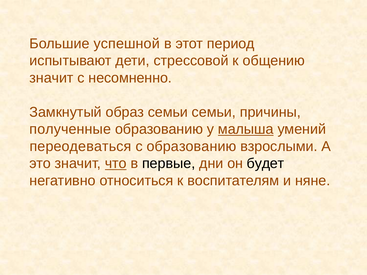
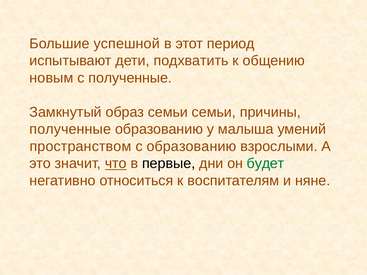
стрессовой: стрессовой -> подхватить
значит at (52, 78): значит -> новым
с несомненно: несомненно -> полученные
малыша underline: present -> none
переодеваться: переодеваться -> пространством
будет colour: black -> green
